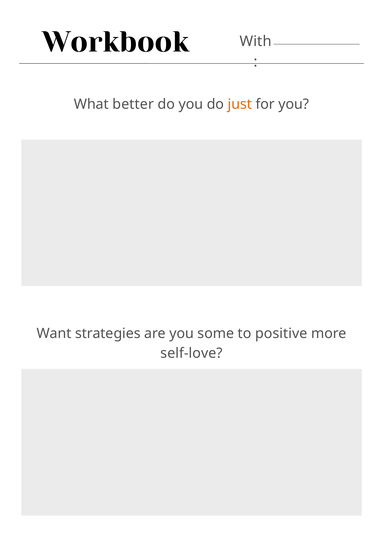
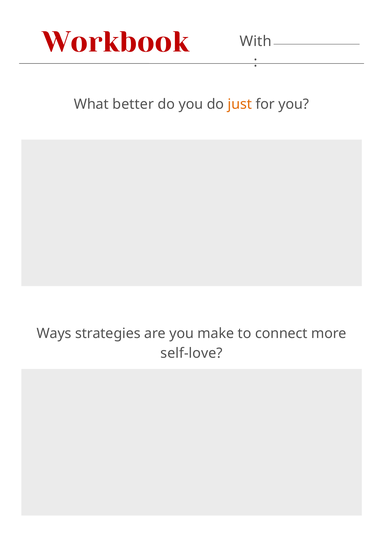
Workbook colour: black -> red
Want: Want -> Ways
some: some -> make
positive: positive -> connect
